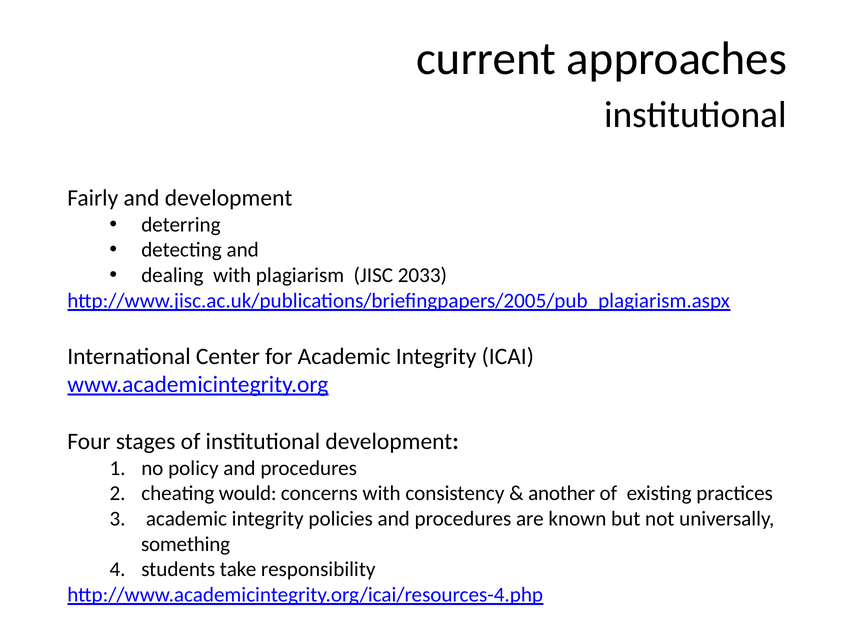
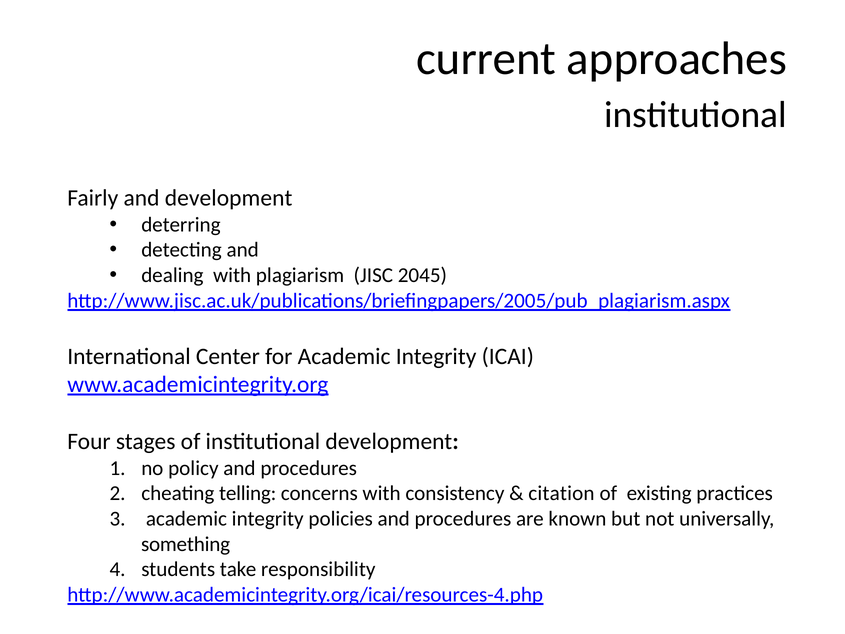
2033: 2033 -> 2045
would: would -> telling
another: another -> citation
